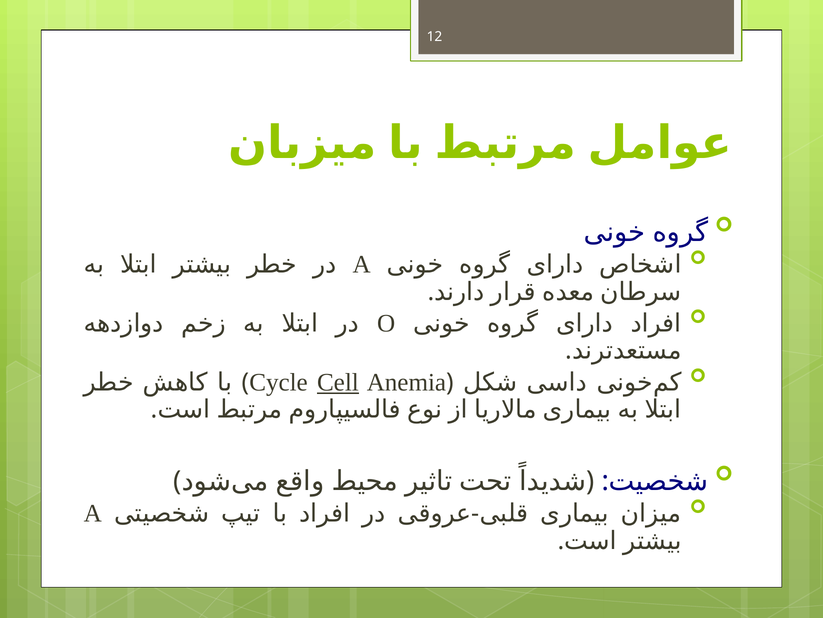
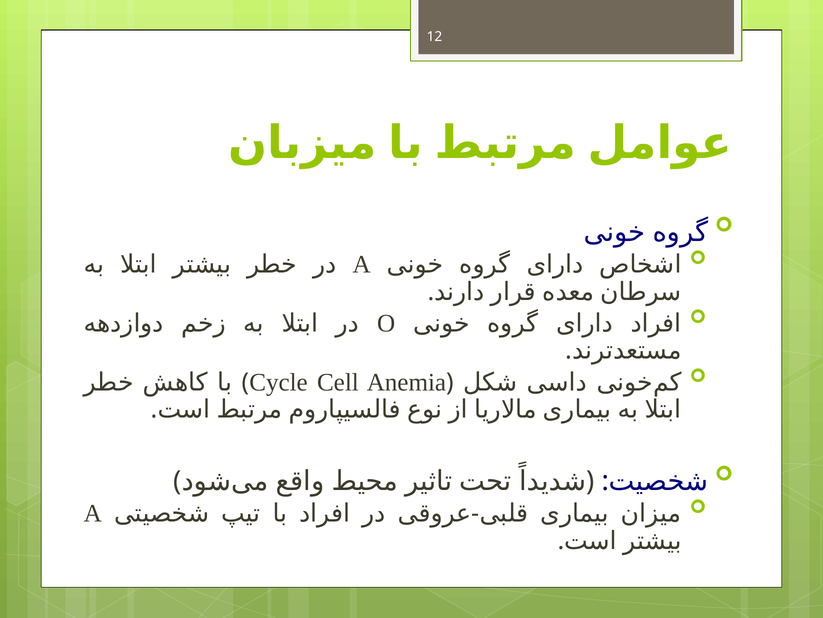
Cell underline: present -> none
